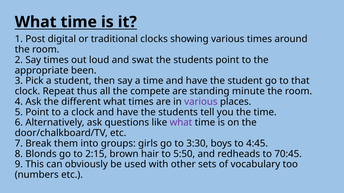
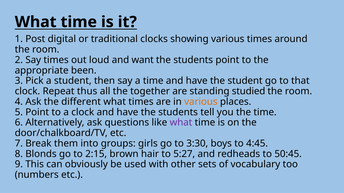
swat: swat -> want
compete: compete -> together
minute: minute -> studied
various at (201, 102) colour: purple -> orange
5:50: 5:50 -> 5:27
70:45: 70:45 -> 50:45
